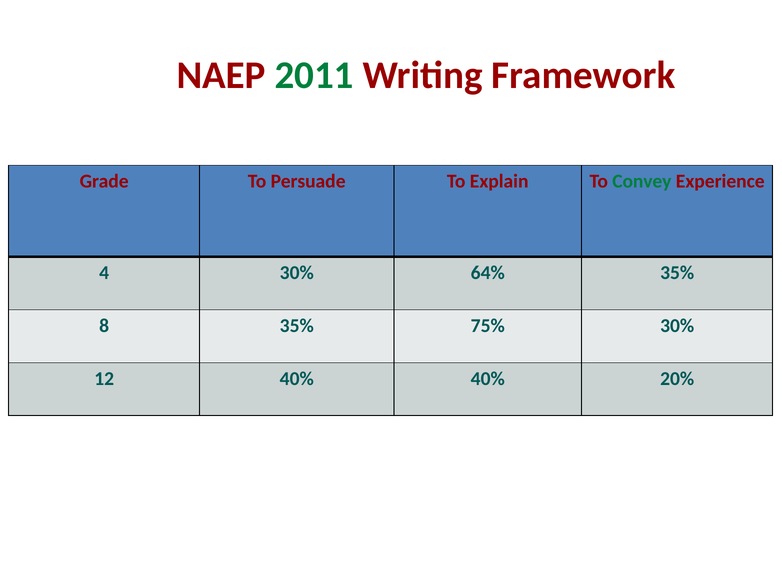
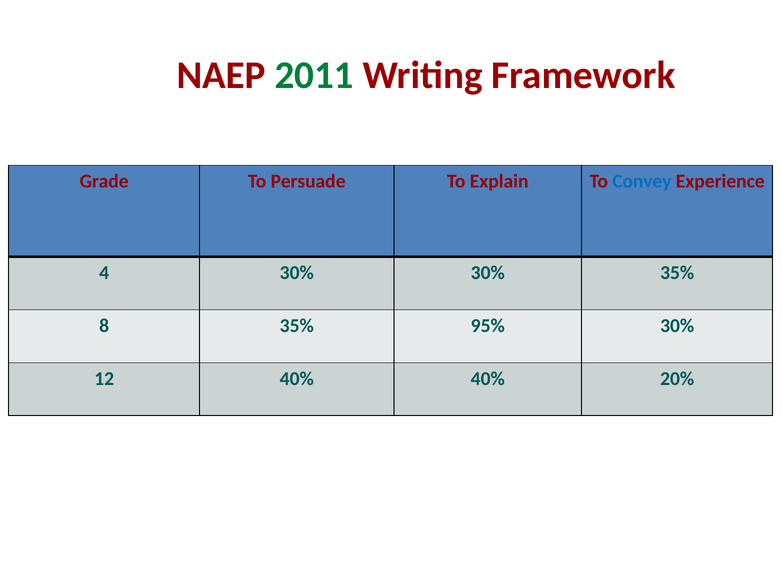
Convey colour: green -> blue
30% 64%: 64% -> 30%
75%: 75% -> 95%
